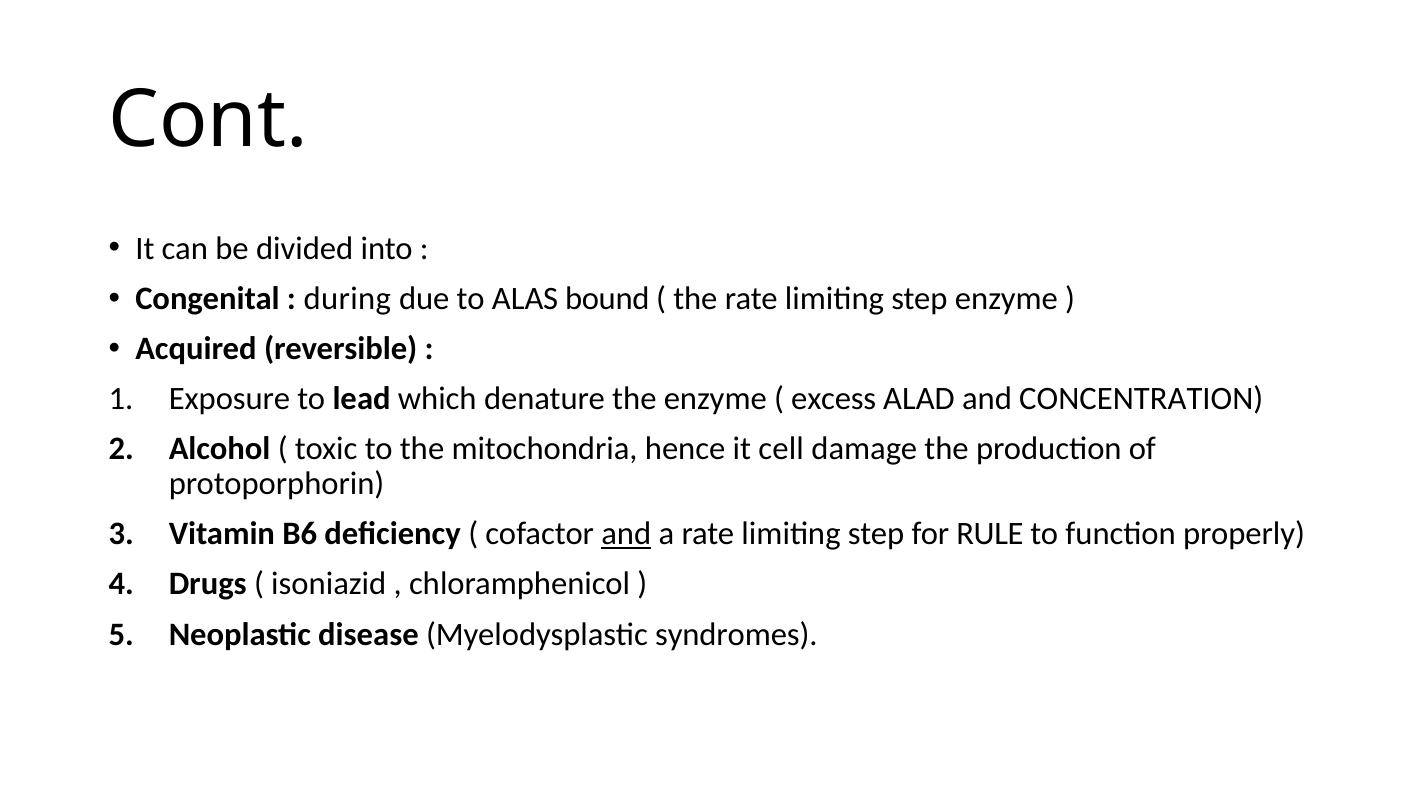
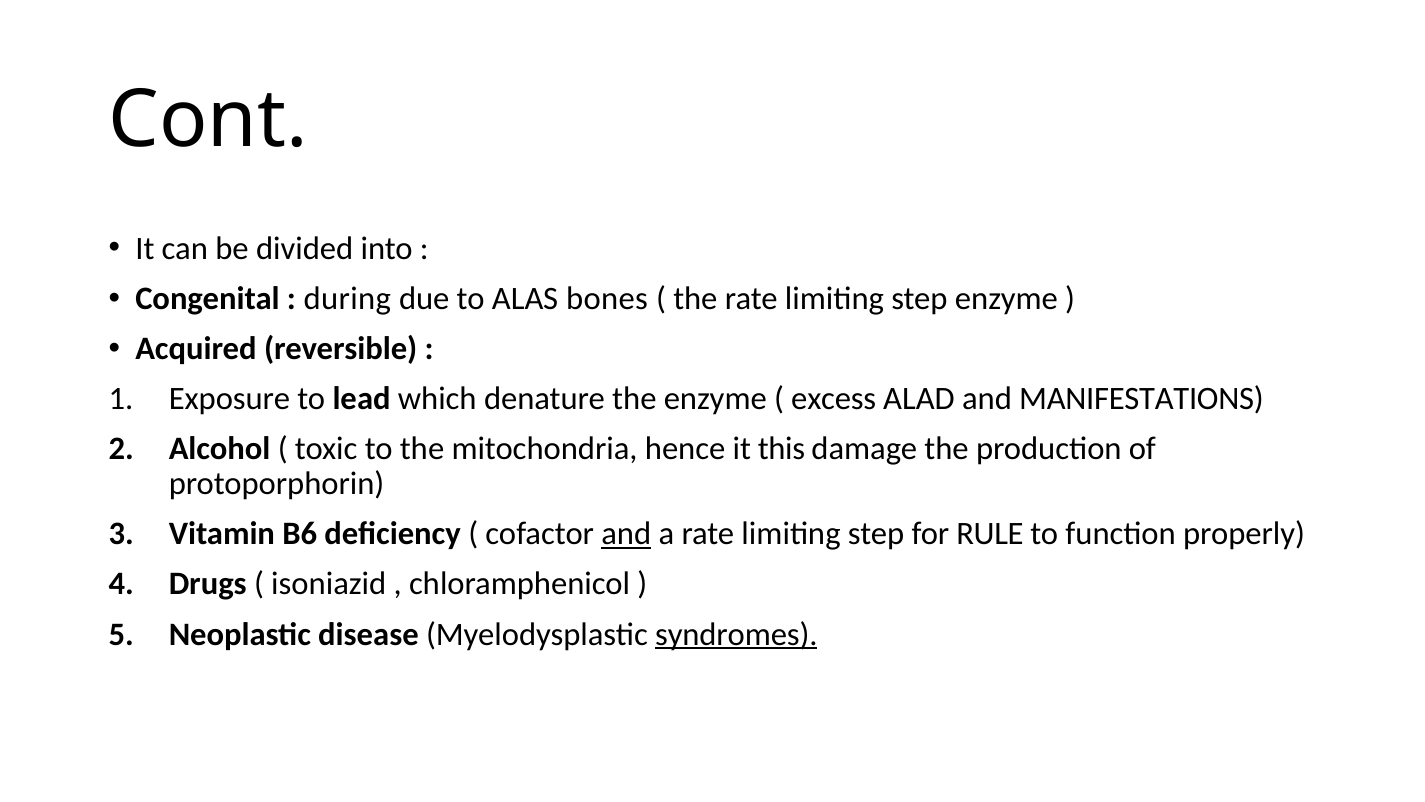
bound: bound -> bones
CONCENTRATION: CONCENTRATION -> MANIFESTATIONS
cell: cell -> this
syndromes underline: none -> present
